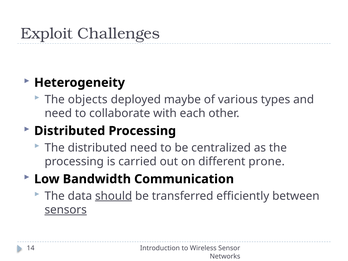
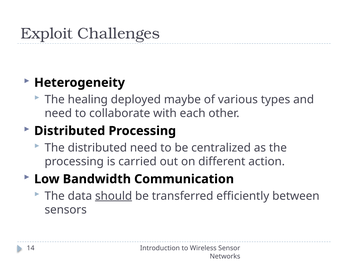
objects: objects -> healing
prone: prone -> action
sensors underline: present -> none
